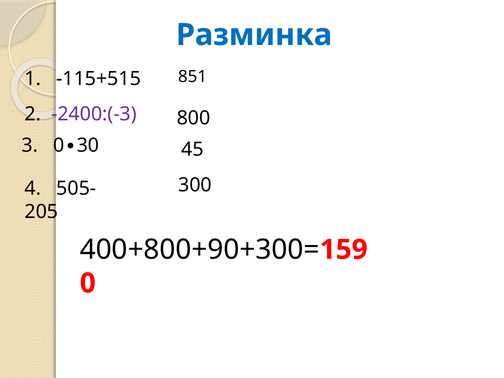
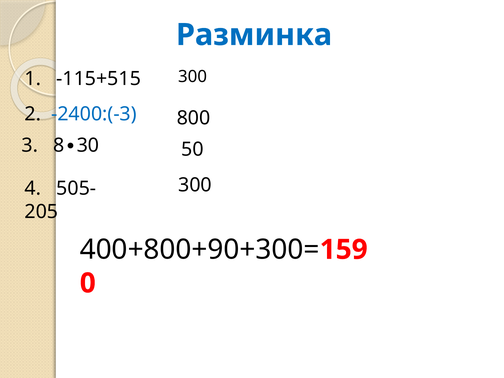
-115+515 851: 851 -> 300
-2400:(-3 colour: purple -> blue
45: 45 -> 50
3 0: 0 -> 8
